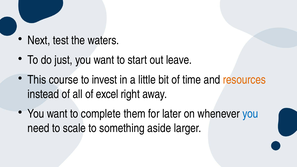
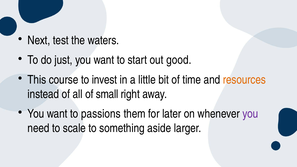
leave: leave -> good
excel: excel -> small
complete: complete -> passions
you at (250, 114) colour: blue -> purple
